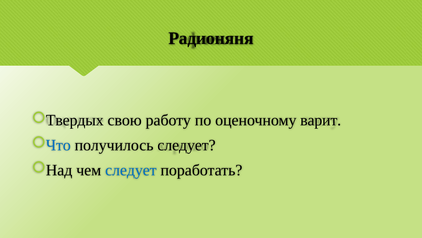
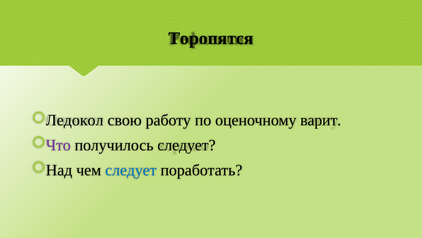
Радионяня: Радионяня -> Торопятся
Твердых: Твердых -> Ледокол
Что colour: blue -> purple
